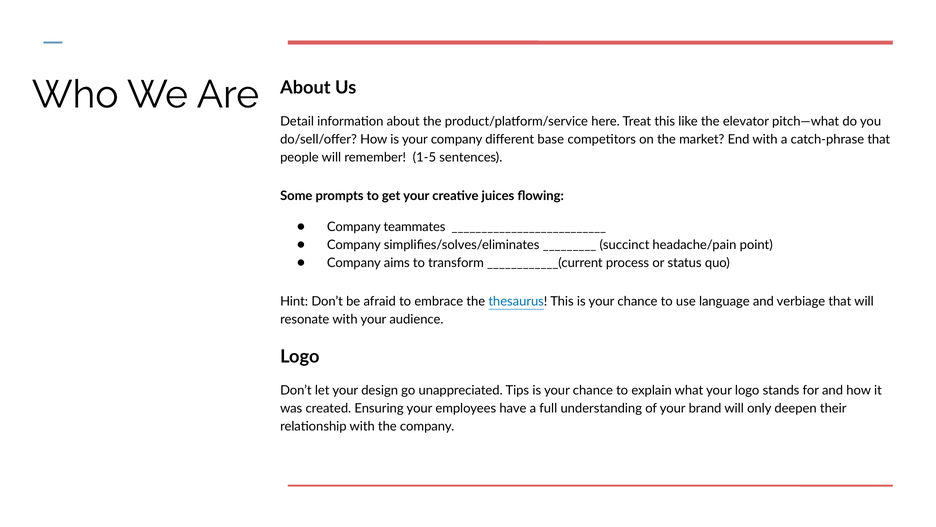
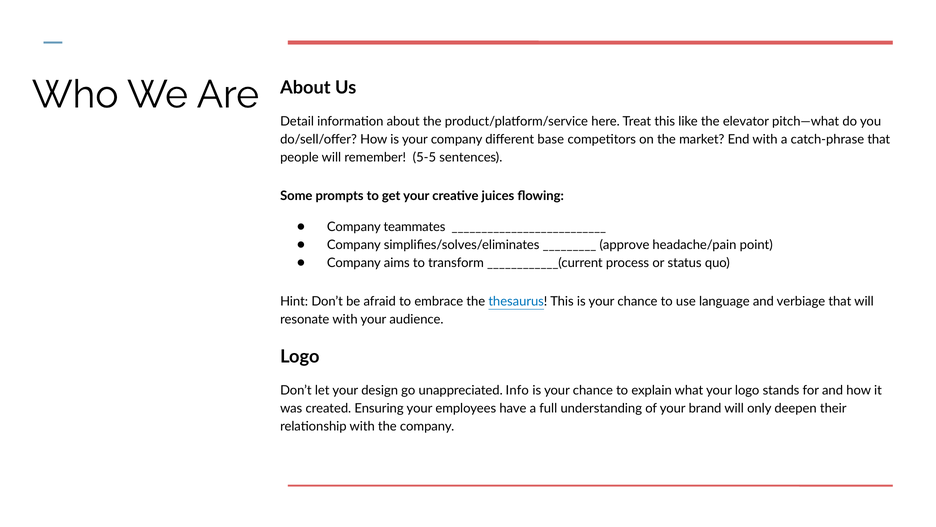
1-5: 1-5 -> 5-5
succinct: succinct -> approve
Tips: Tips -> Info
